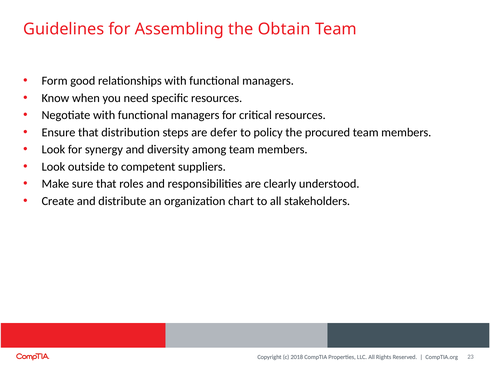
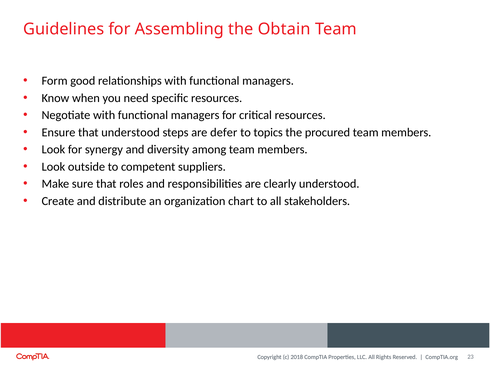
that distribution: distribution -> understood
policy: policy -> topics
